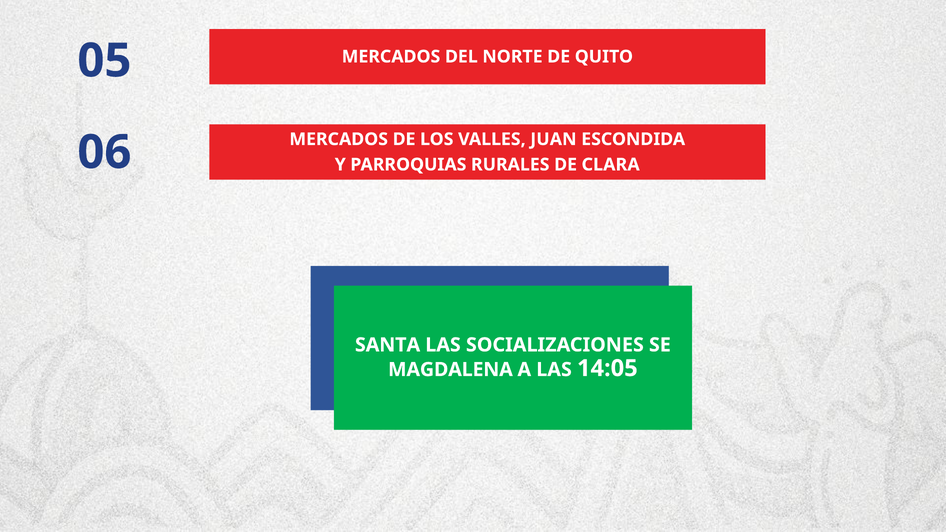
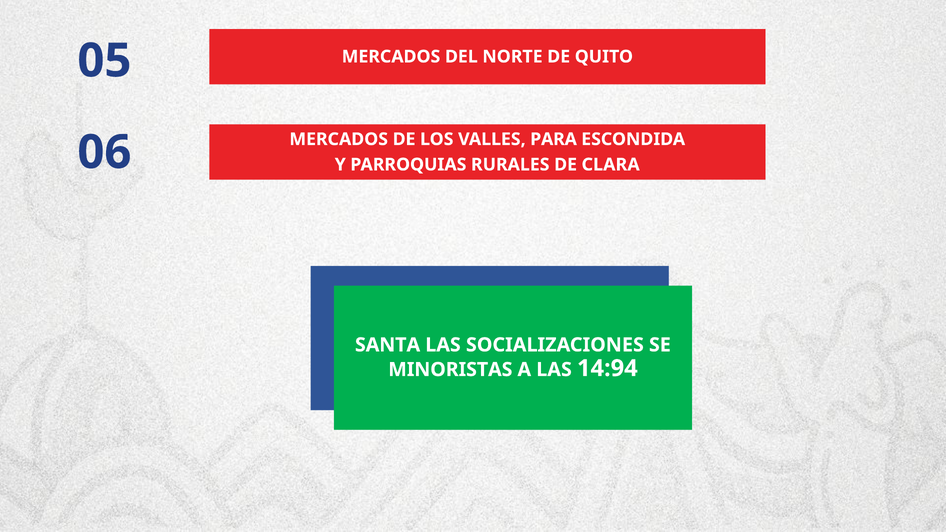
JUAN: JUAN -> PARA
MAGDALENA: MAGDALENA -> MINORISTAS
14:05: 14:05 -> 14:94
